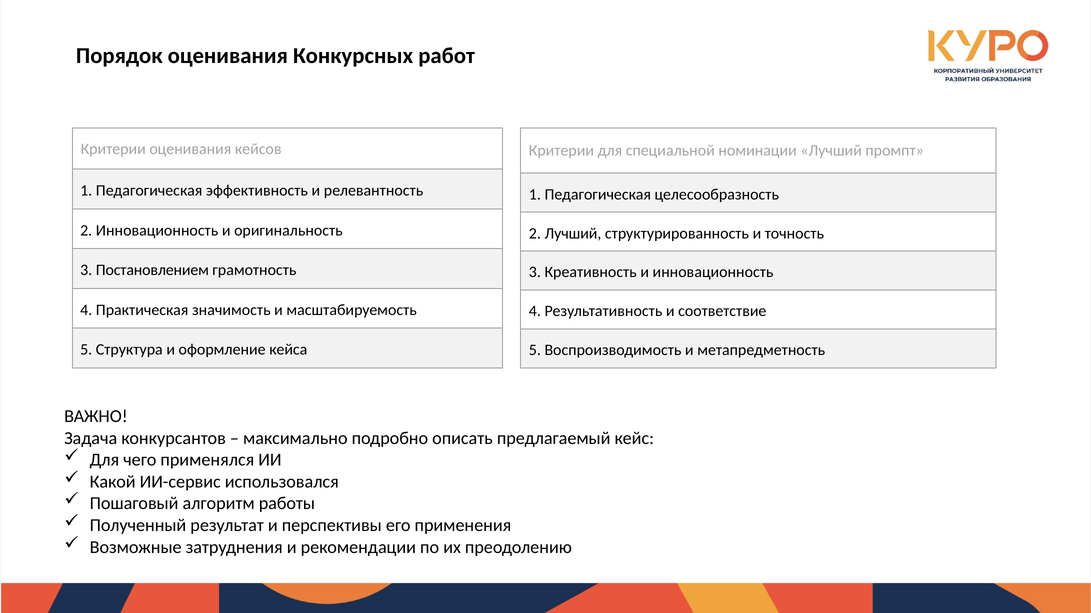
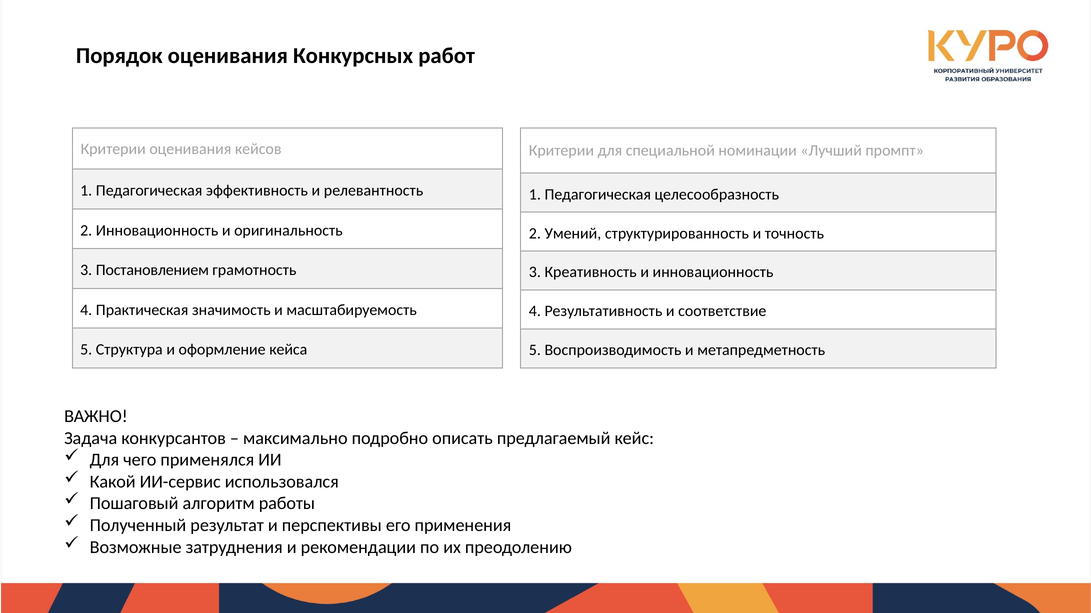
2 Лучший: Лучший -> Умений
